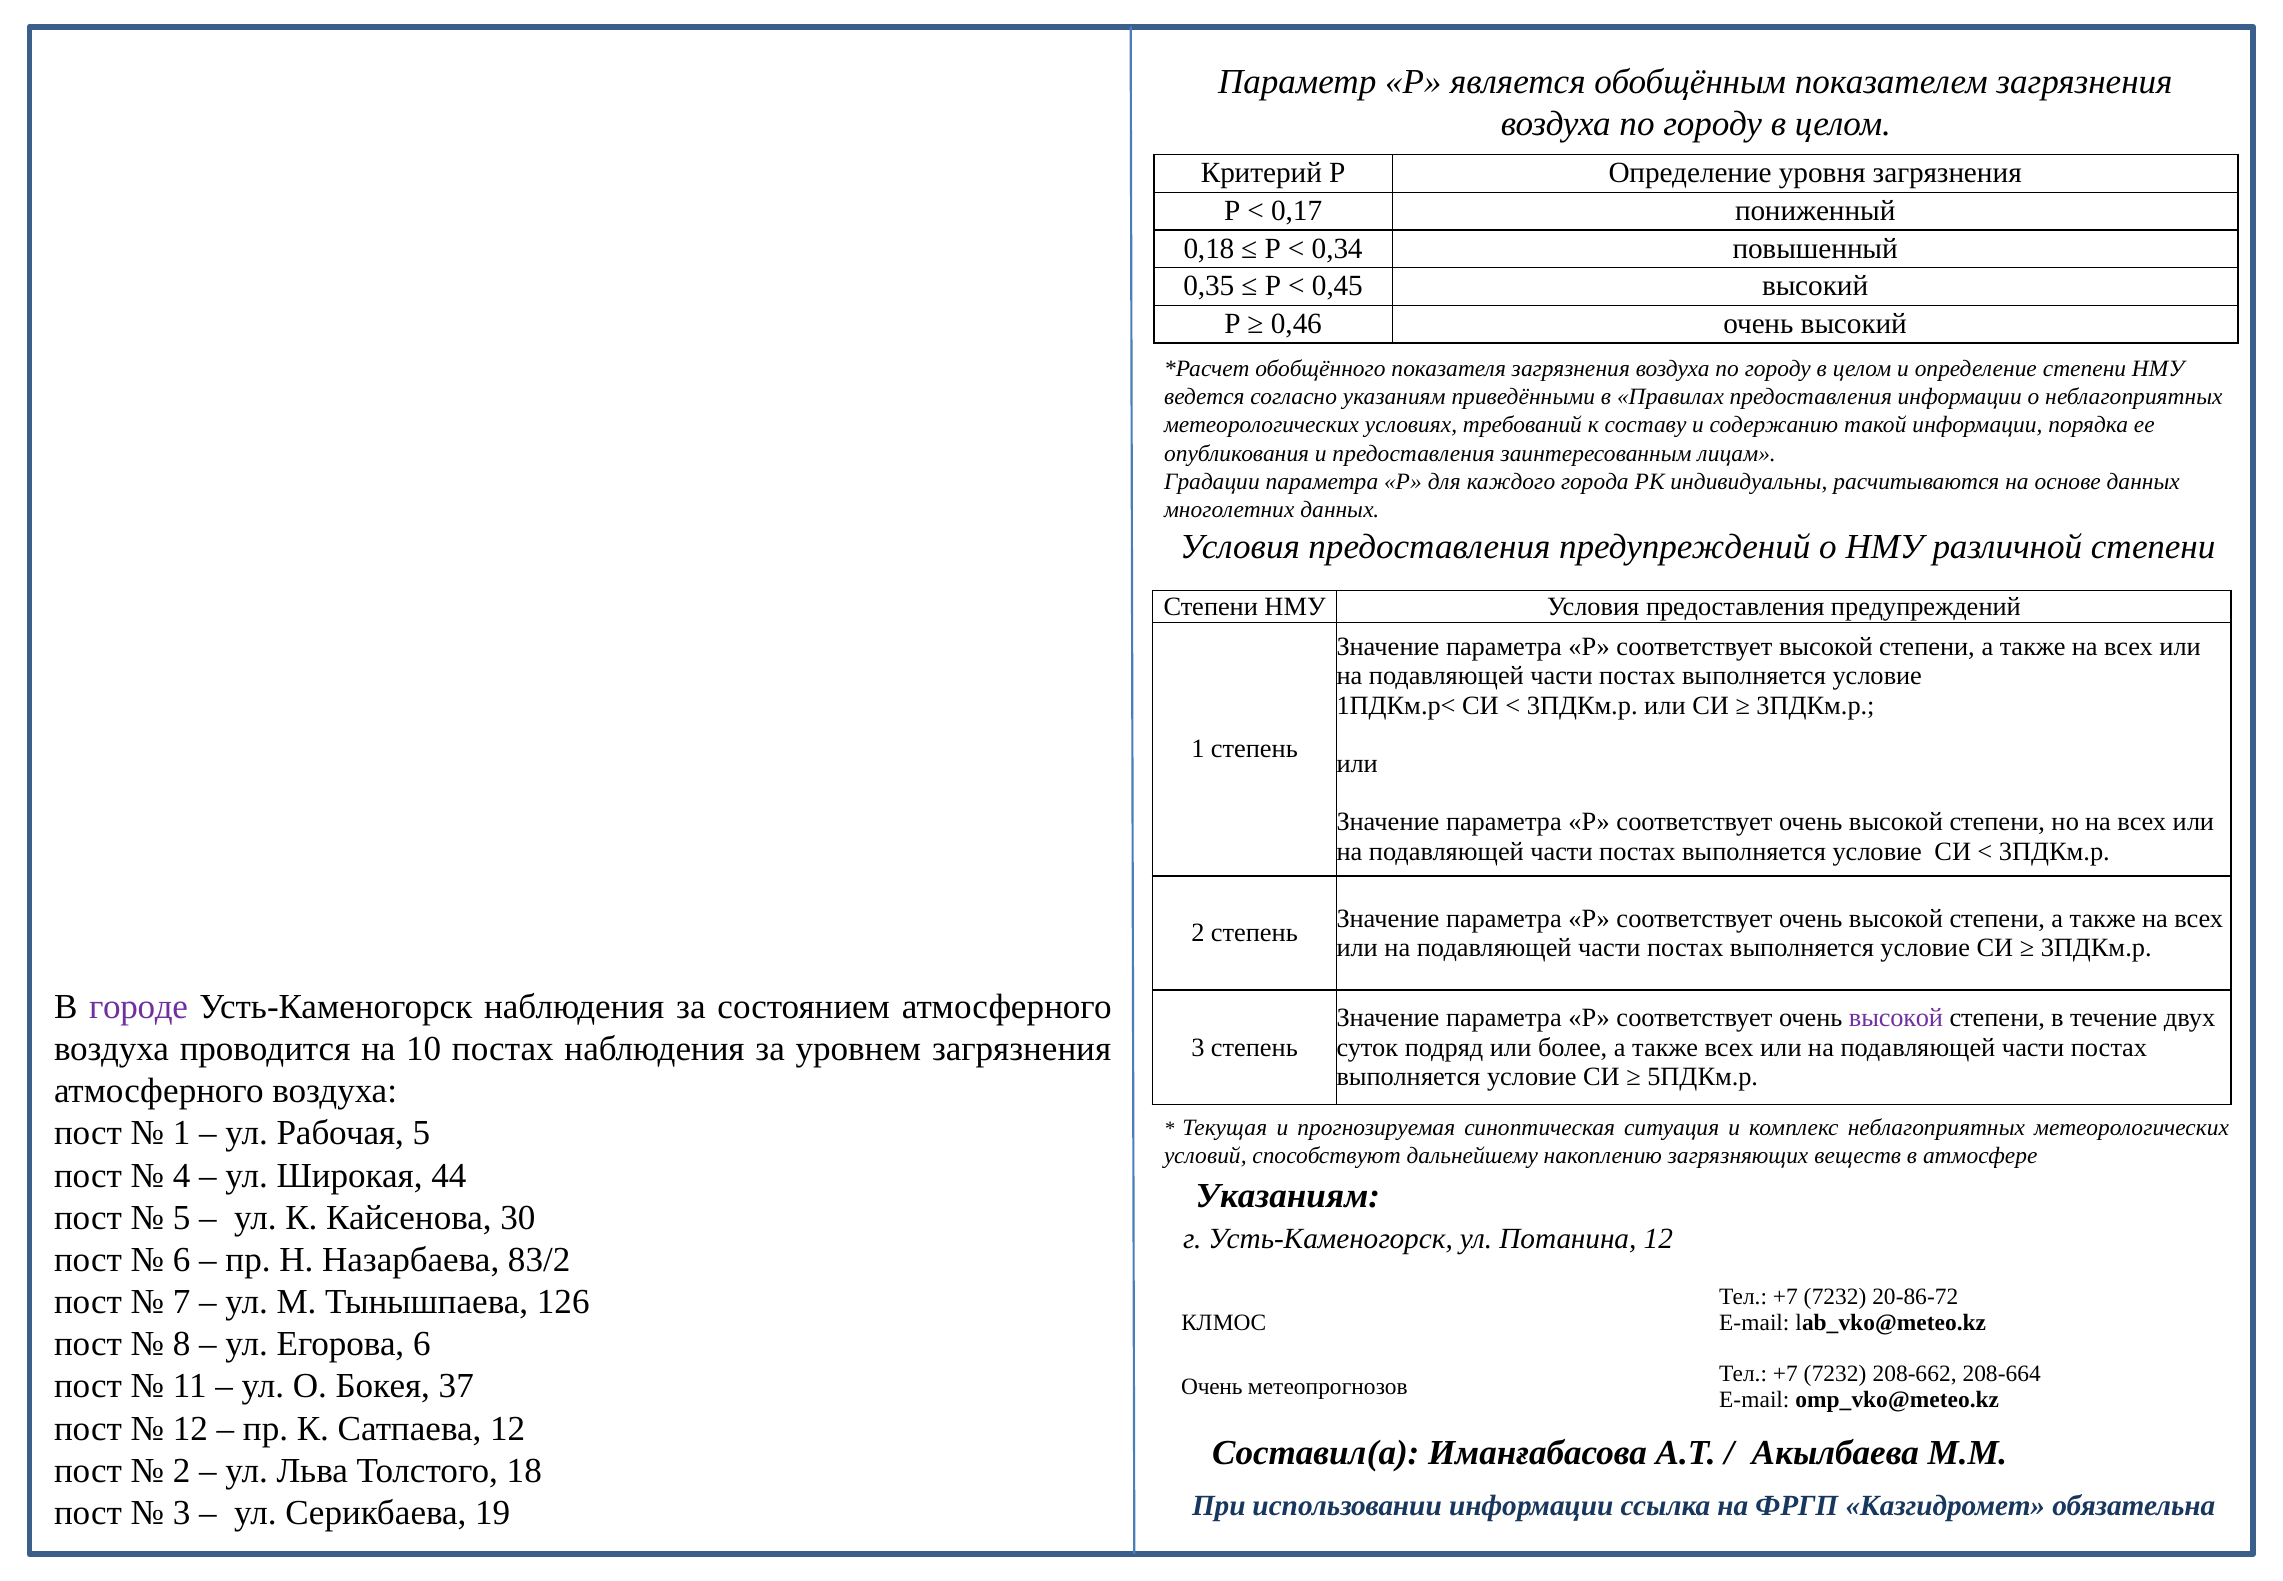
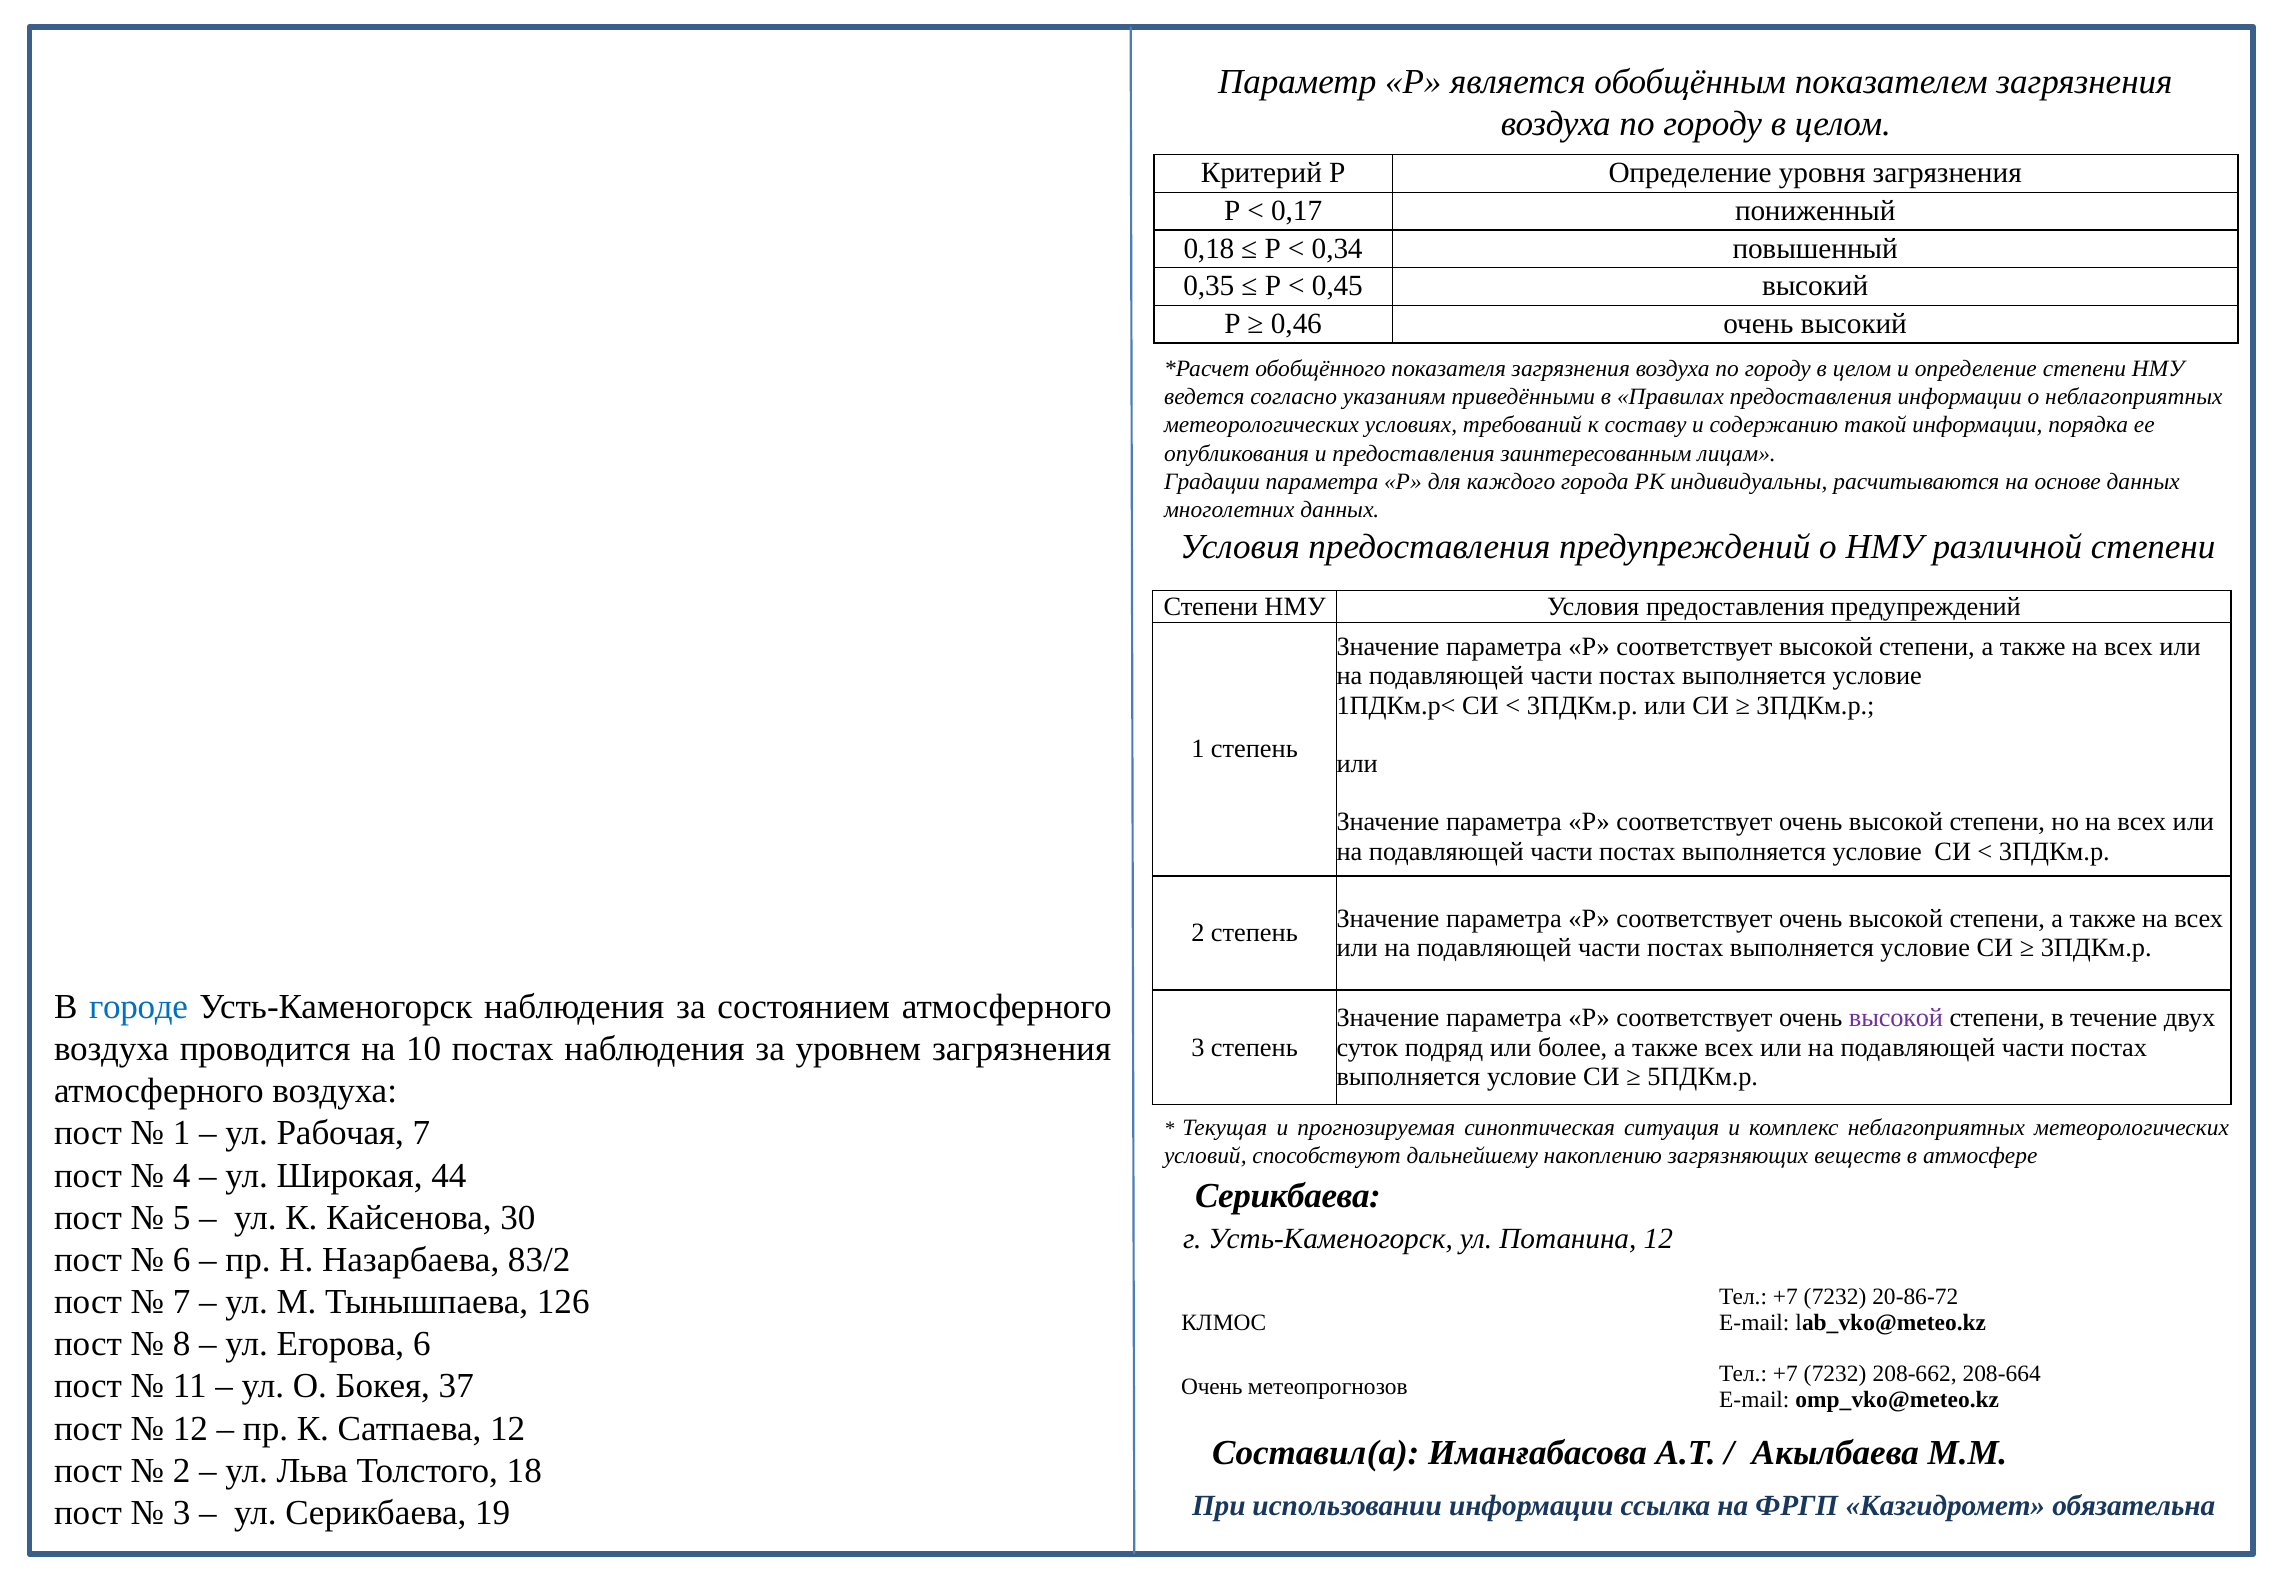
городе colour: purple -> blue
Рабочая 5: 5 -> 7
Указаниям at (1288, 1195): Указаниям -> Серикбаева
